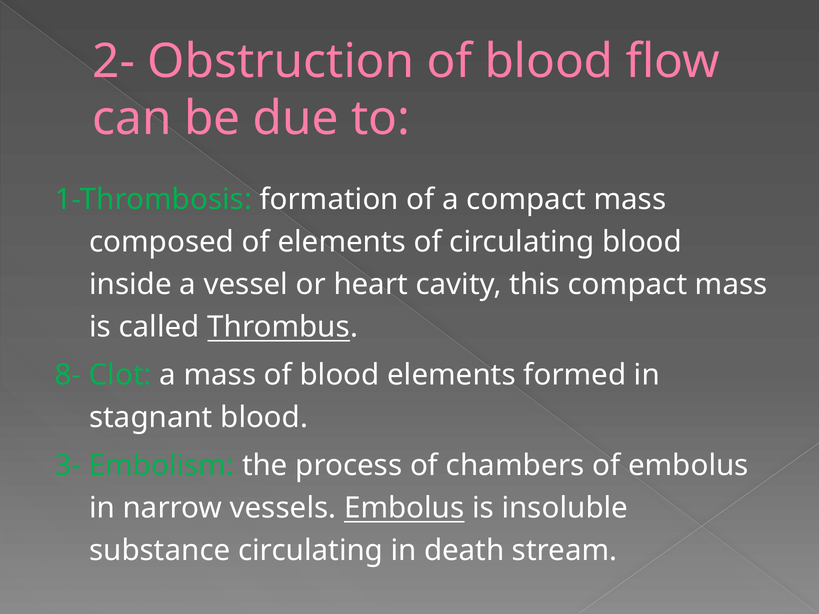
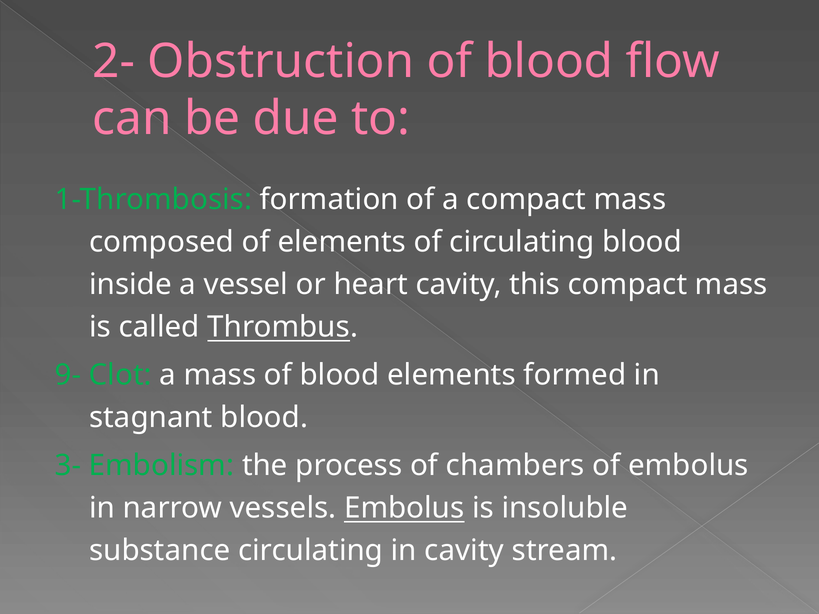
8-: 8- -> 9-
in death: death -> cavity
